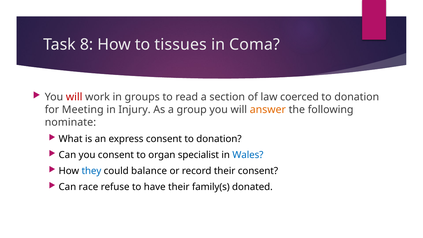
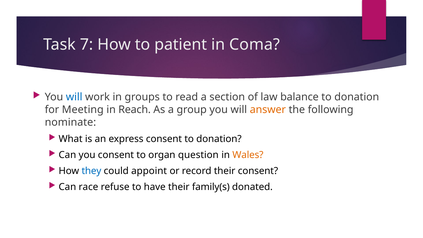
8: 8 -> 7
tissues: tissues -> patient
will at (74, 97) colour: red -> blue
coerced: coerced -> balance
Injury: Injury -> Reach
specialist: specialist -> question
Wales colour: blue -> orange
balance: balance -> appoint
